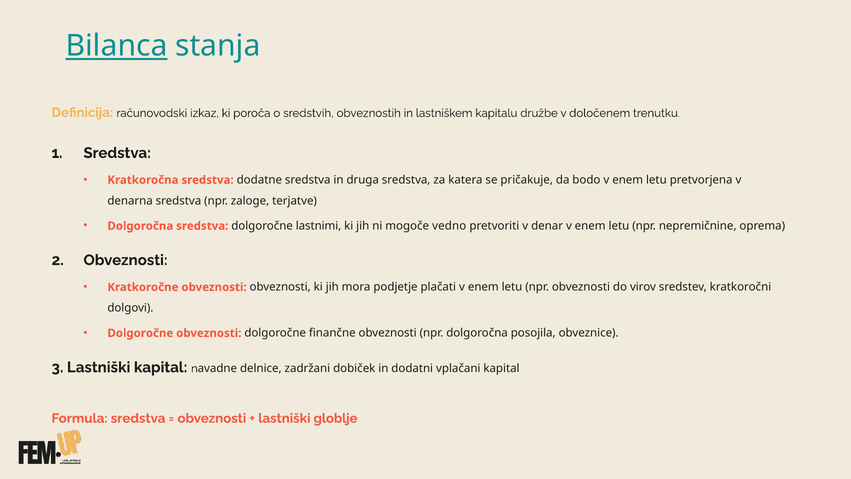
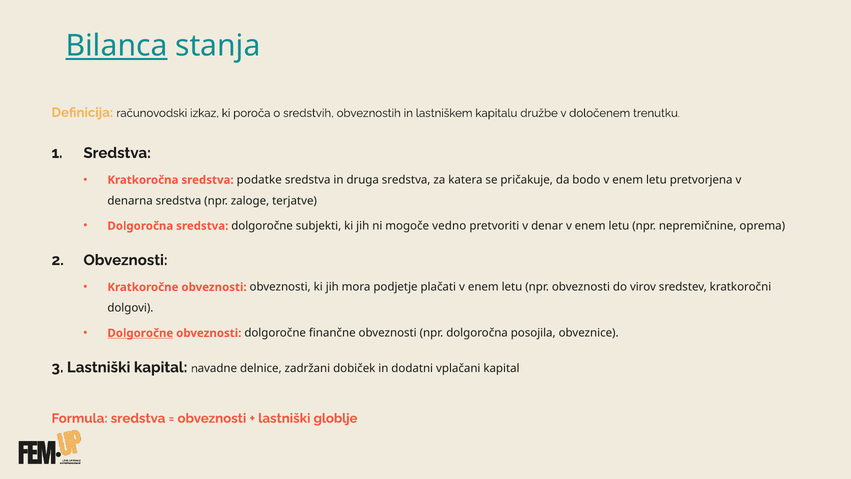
dodatne: dodatne -> podatke
lastnimi: lastnimi -> subjekti
Dolgoročne at (140, 333) underline: none -> present
